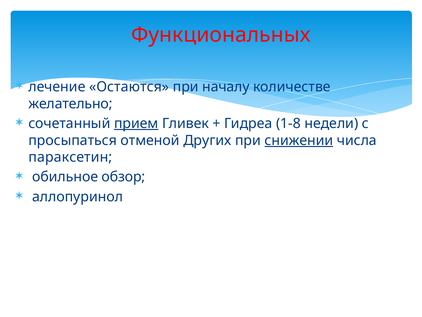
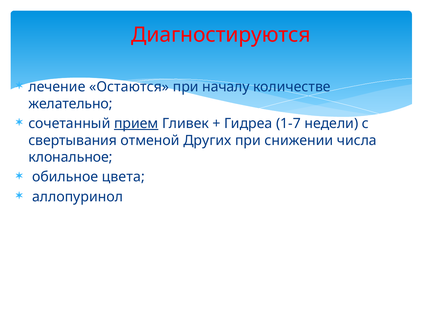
Функциональных: Функциональных -> Диагностируются
1-8: 1-8 -> 1-7
просыпаться: просыпаться -> свертывания
снижении underline: present -> none
параксетин: параксетин -> клональное
обзор: обзор -> цвета
